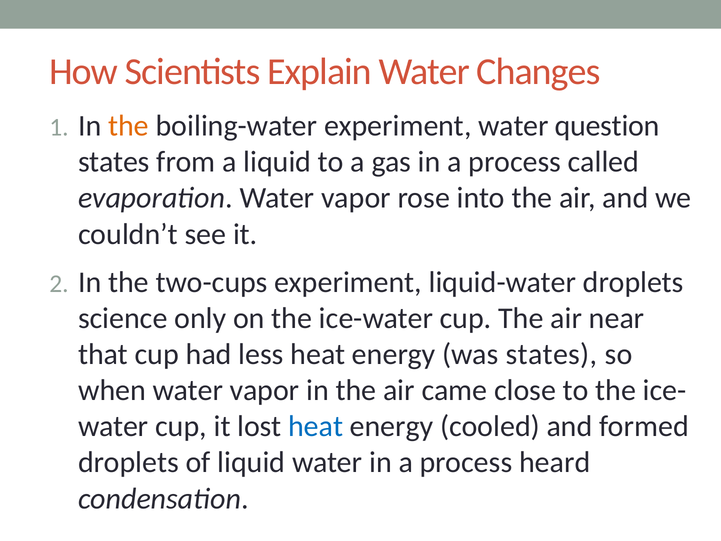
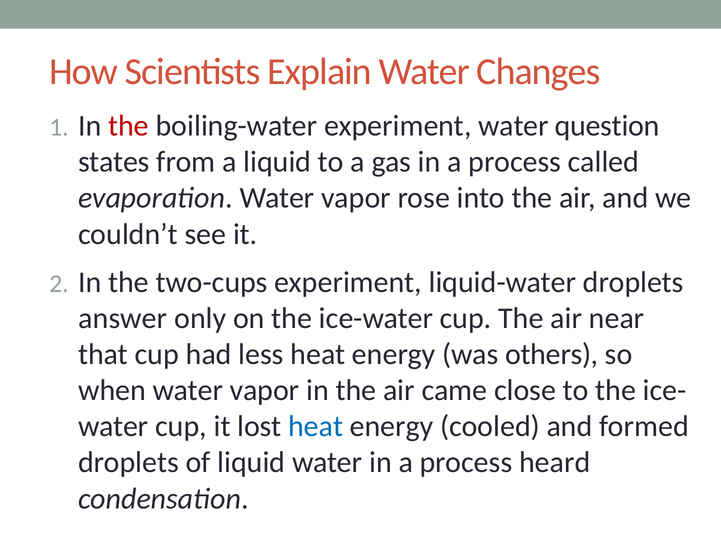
the at (128, 126) colour: orange -> red
science: science -> answer
was states: states -> others
